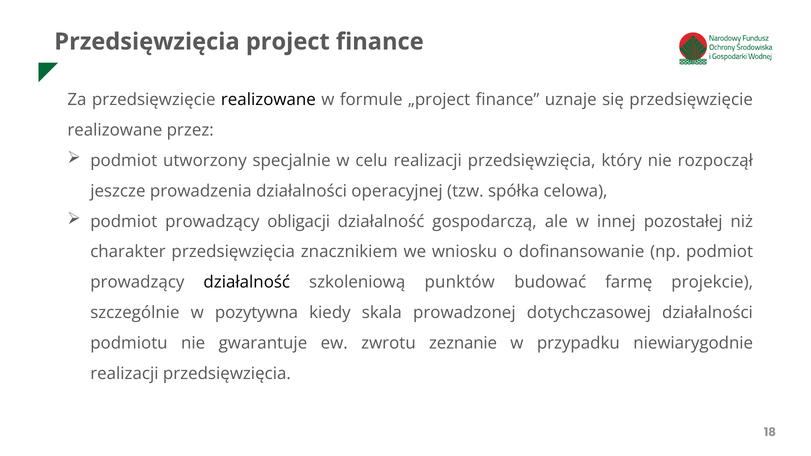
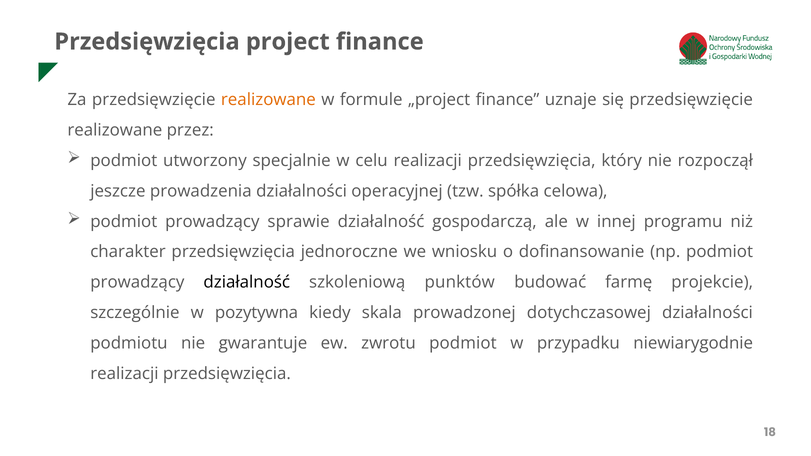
realizowane at (268, 100) colour: black -> orange
obligacji: obligacji -> sprawie
pozostałej: pozostałej -> programu
znacznikiem: znacznikiem -> jednoroczne
zwrotu zeznanie: zeznanie -> podmiot
